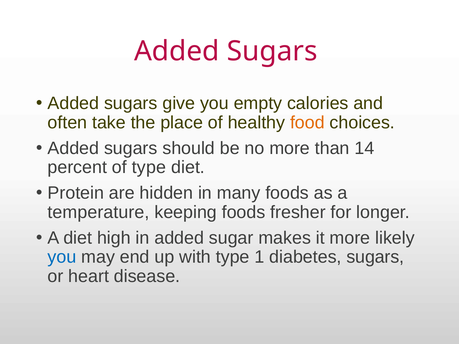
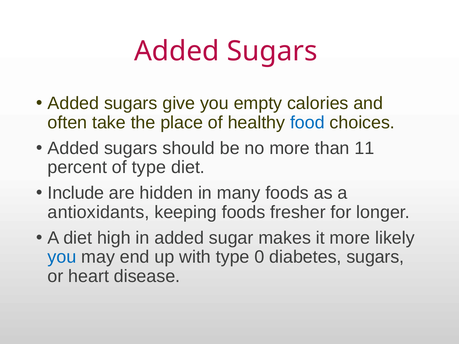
food colour: orange -> blue
14: 14 -> 11
Protein: Protein -> Include
temperature: temperature -> antioxidants
1: 1 -> 0
